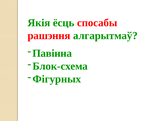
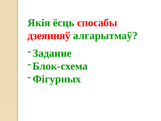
рашэння: рашэння -> дзеянняў
Павінна: Павінна -> Заданне
